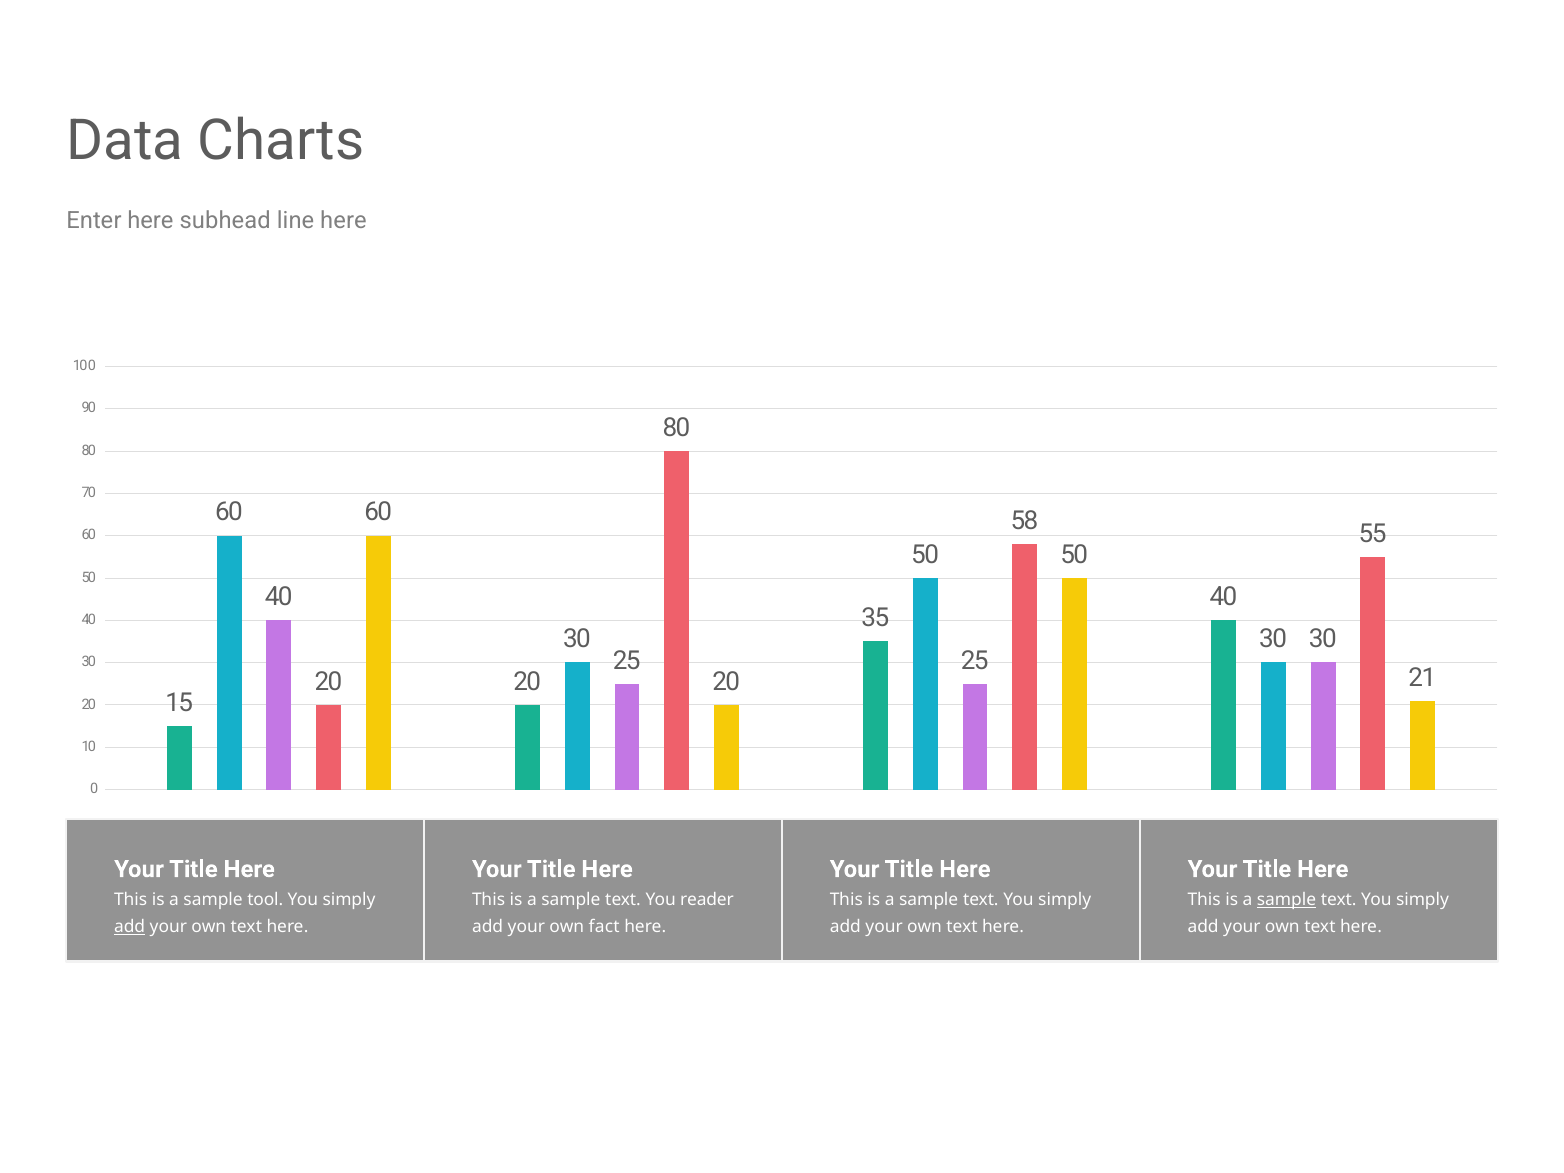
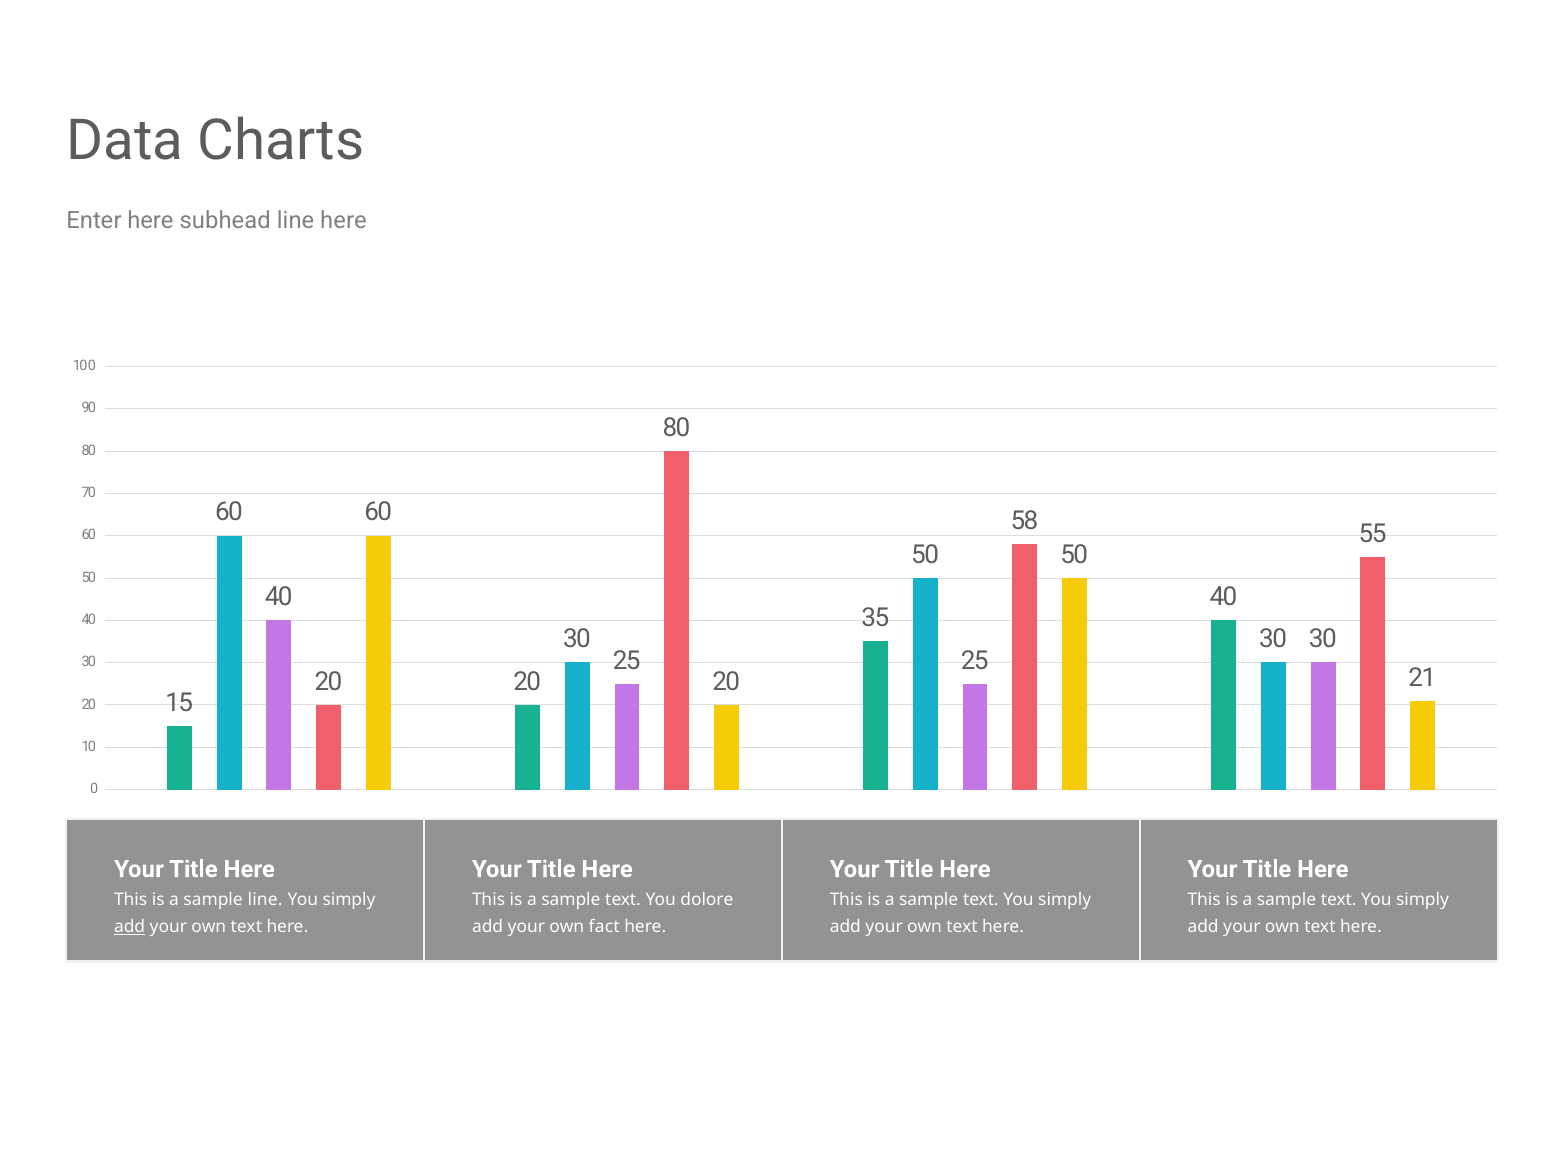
sample tool: tool -> line
reader: reader -> dolore
sample at (1287, 900) underline: present -> none
